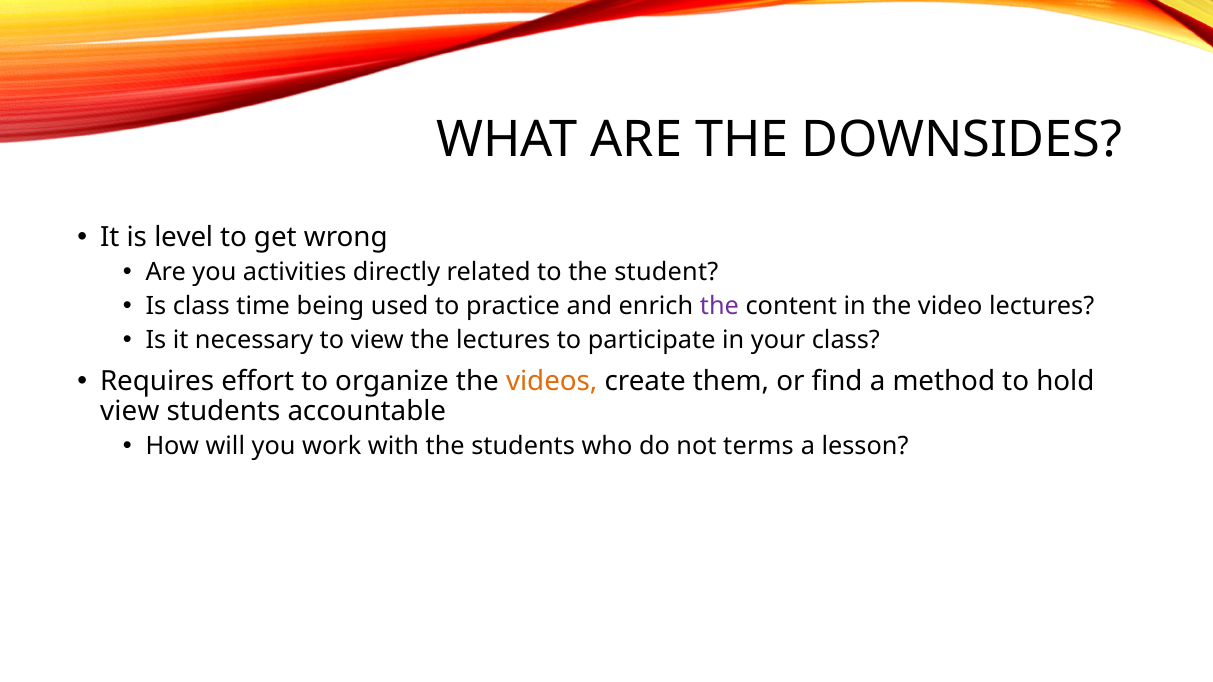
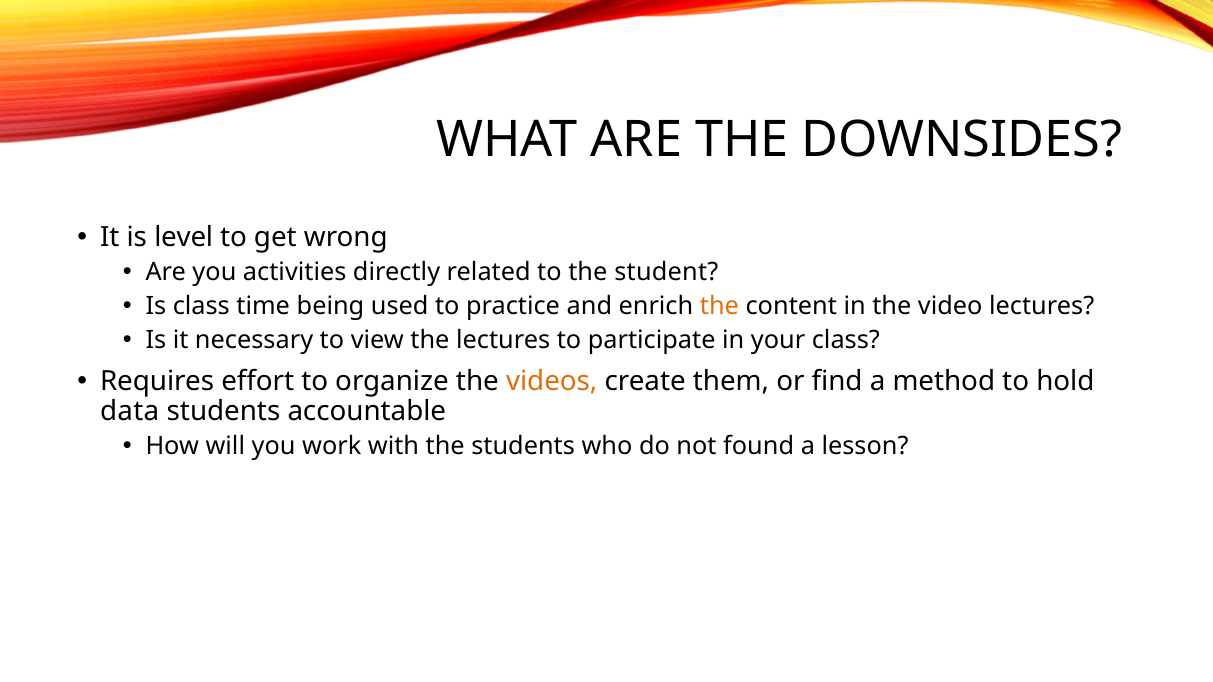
the at (719, 306) colour: purple -> orange
view at (130, 411): view -> data
terms: terms -> found
